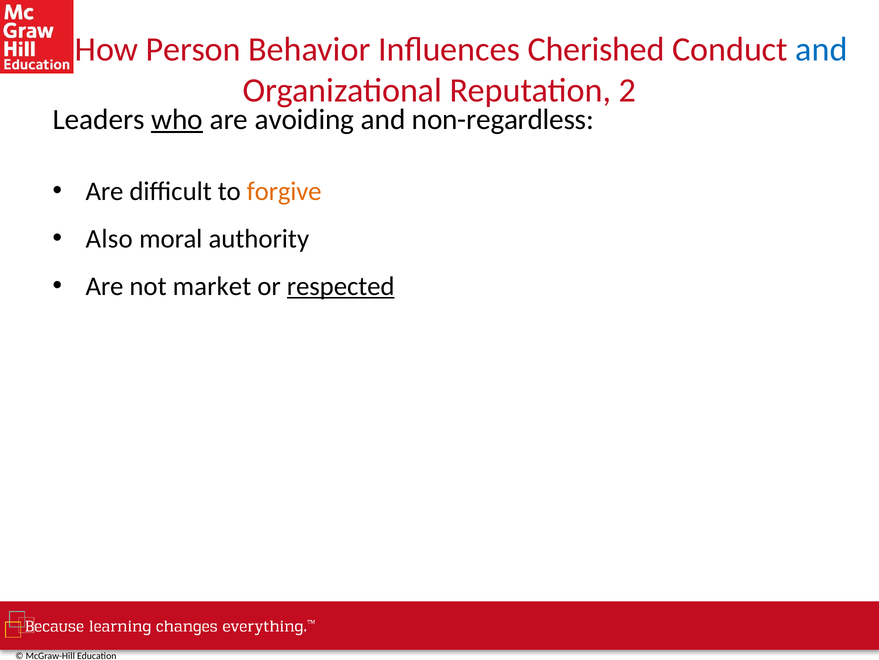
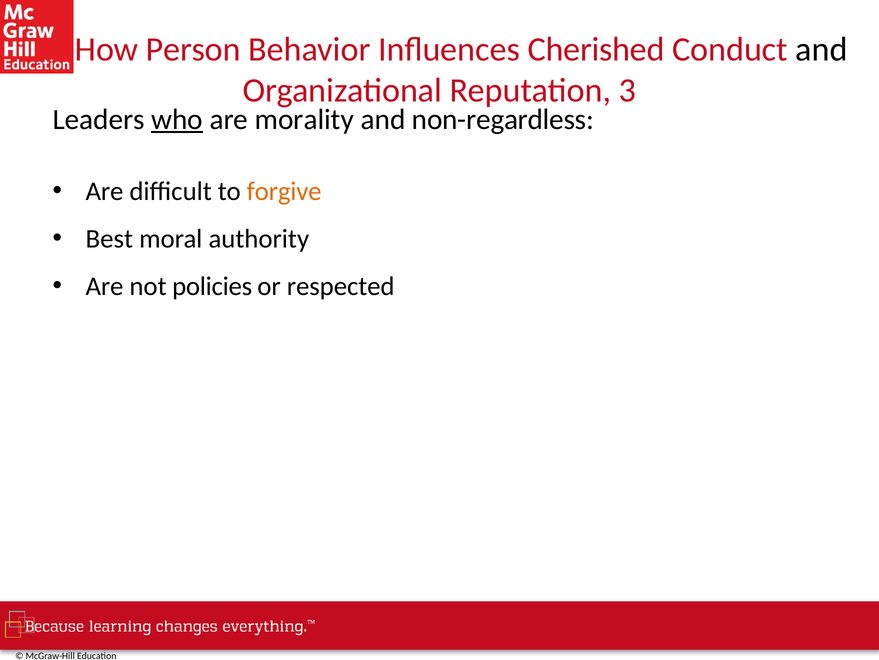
and at (822, 49) colour: blue -> black
2: 2 -> 3
avoiding: avoiding -> morality
Also: Also -> Best
market: market -> policies
respected underline: present -> none
